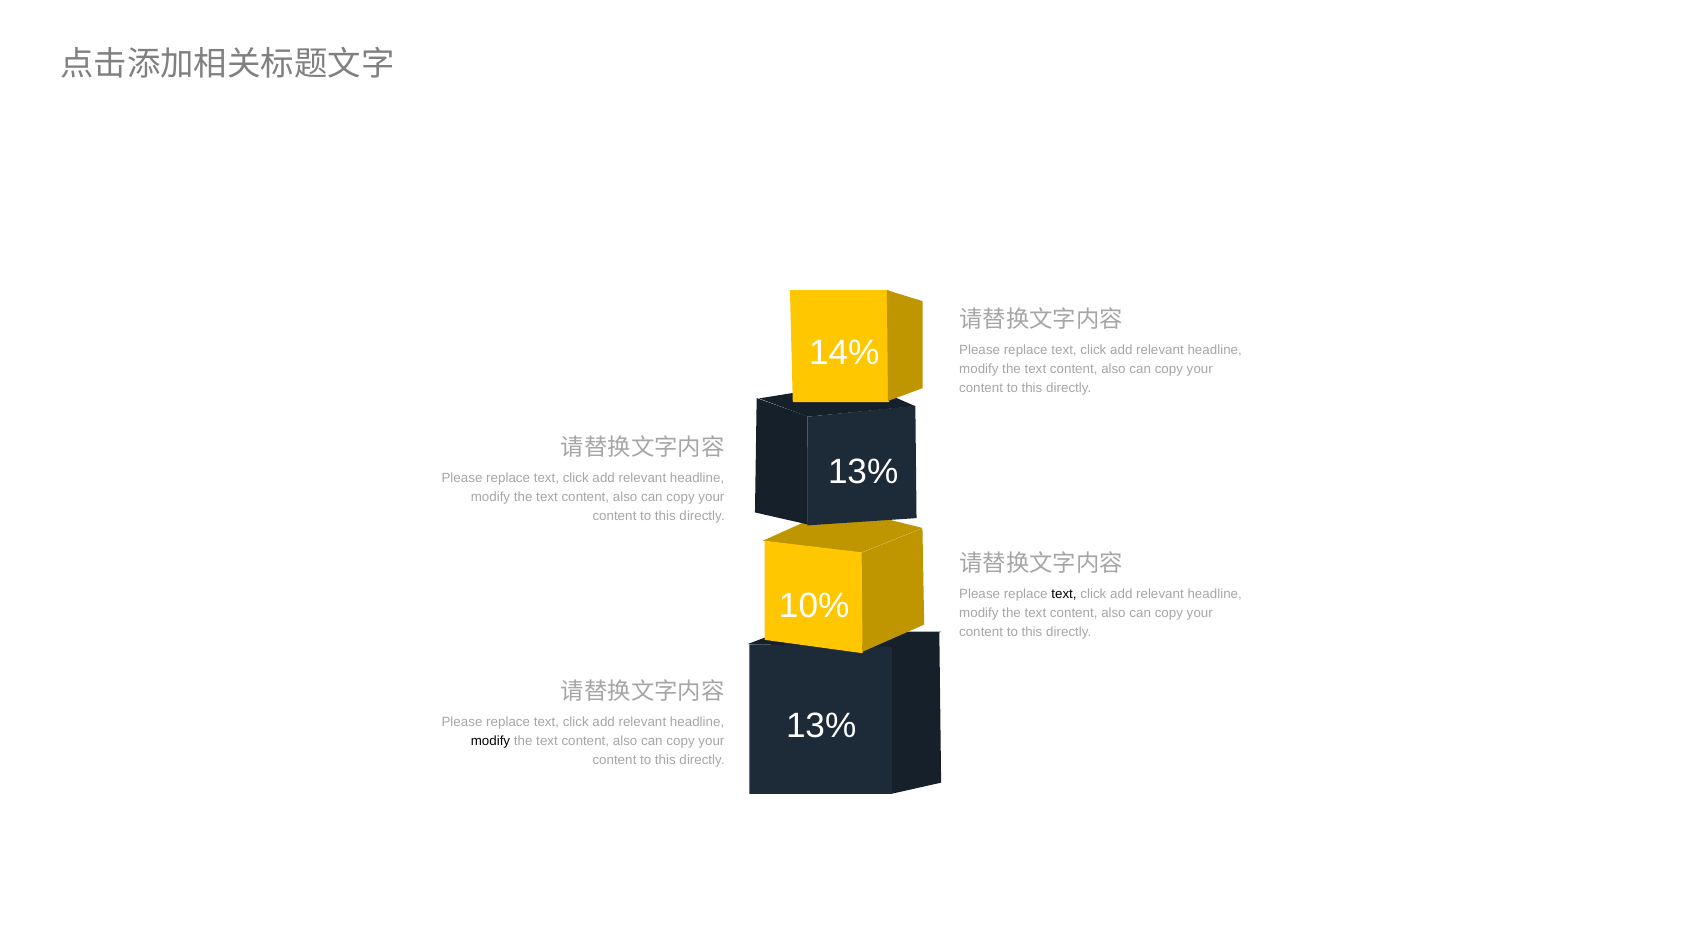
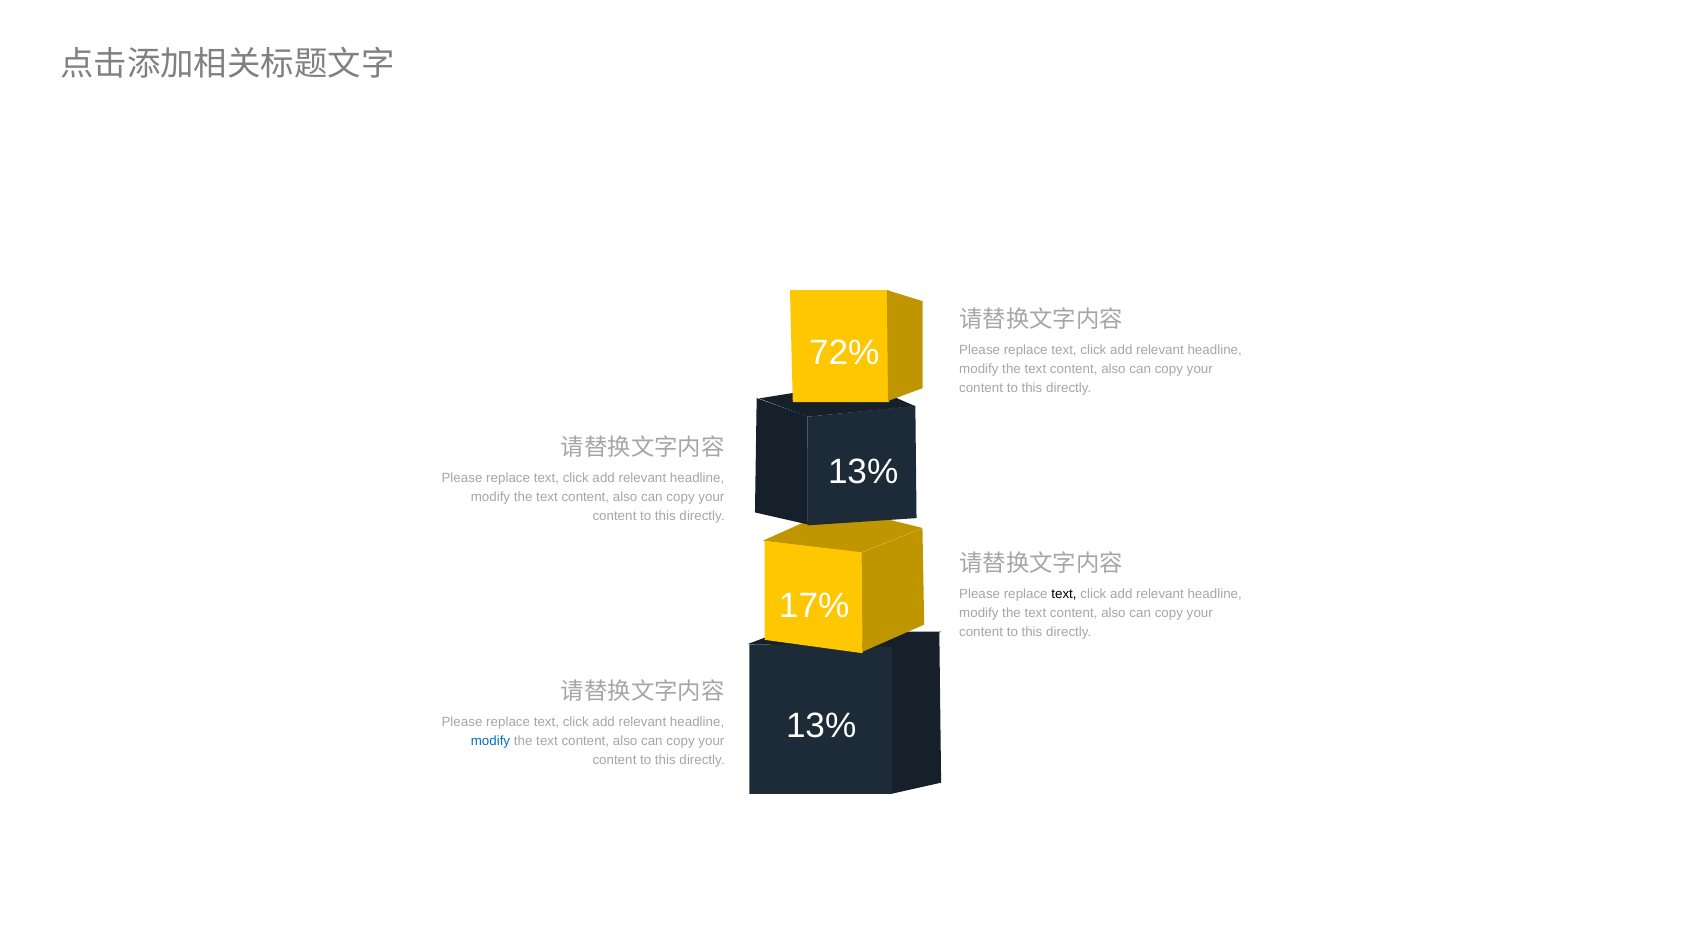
14%: 14% -> 72%
10%: 10% -> 17%
modify at (490, 741) colour: black -> blue
